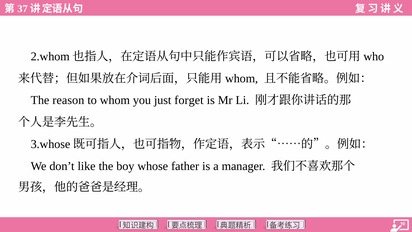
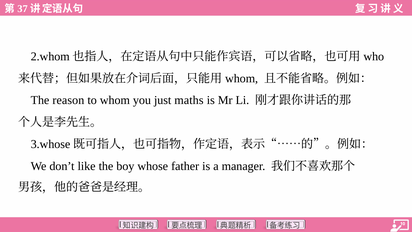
forget: forget -> maths
